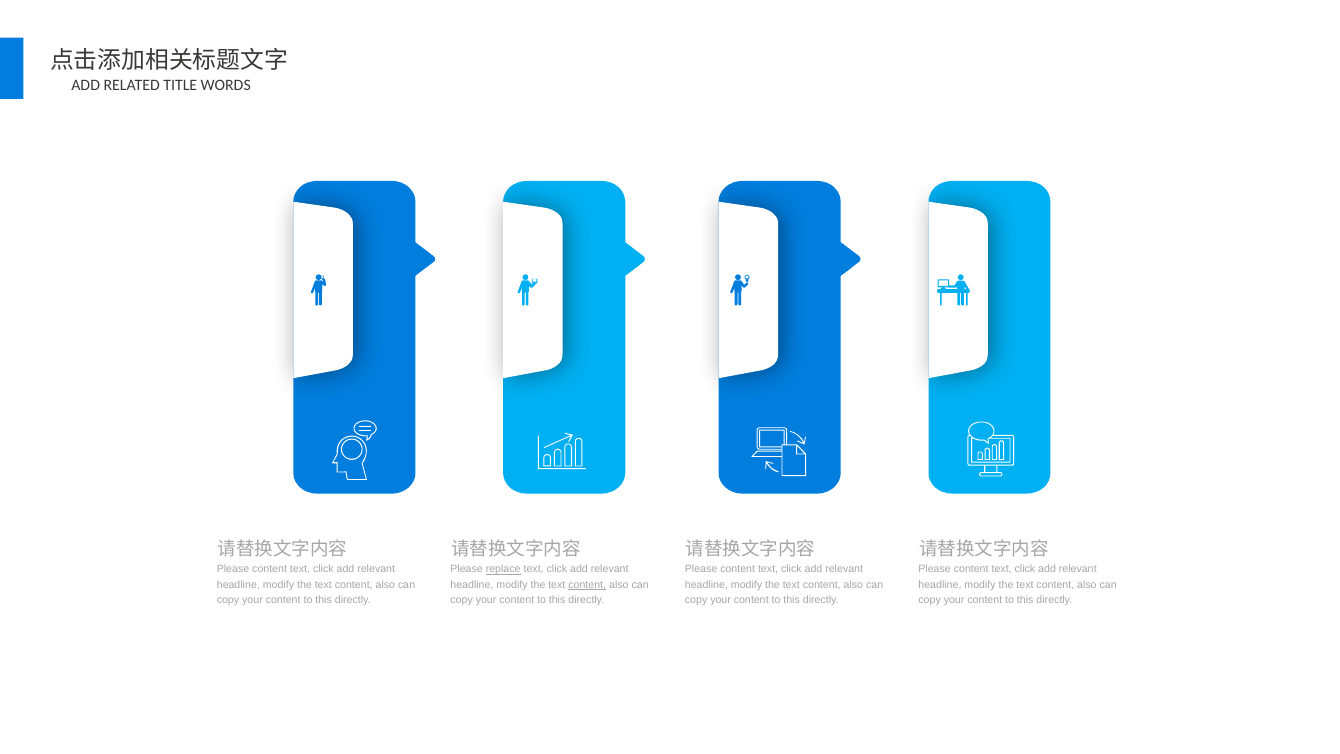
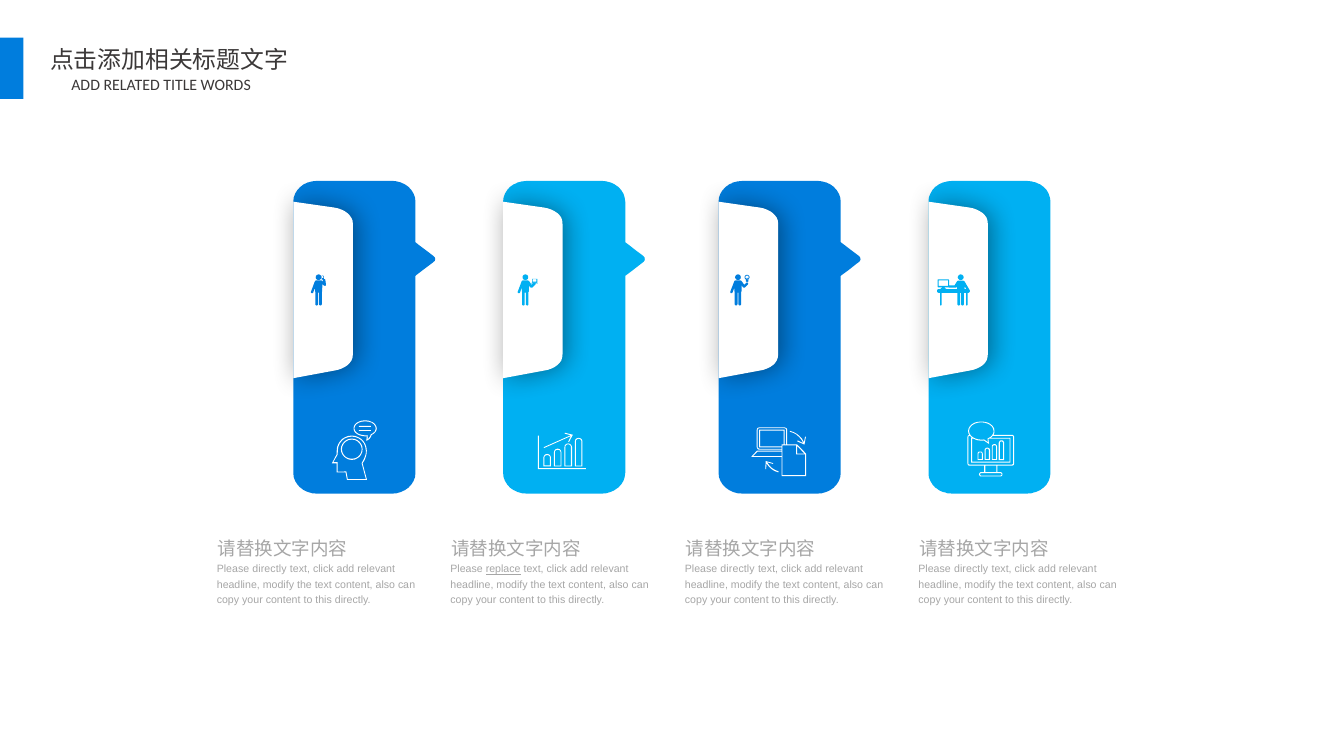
content at (270, 569): content -> directly
content at (738, 569): content -> directly
content at (971, 569): content -> directly
content at (587, 584) underline: present -> none
